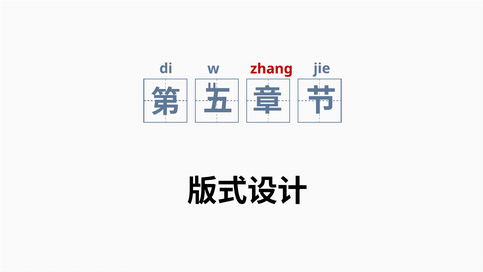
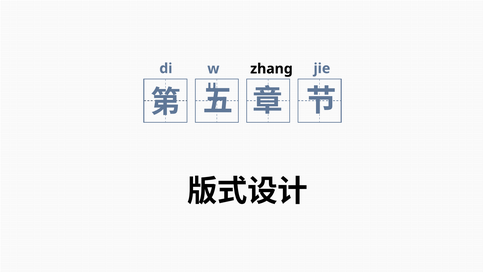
zhang colour: red -> black
